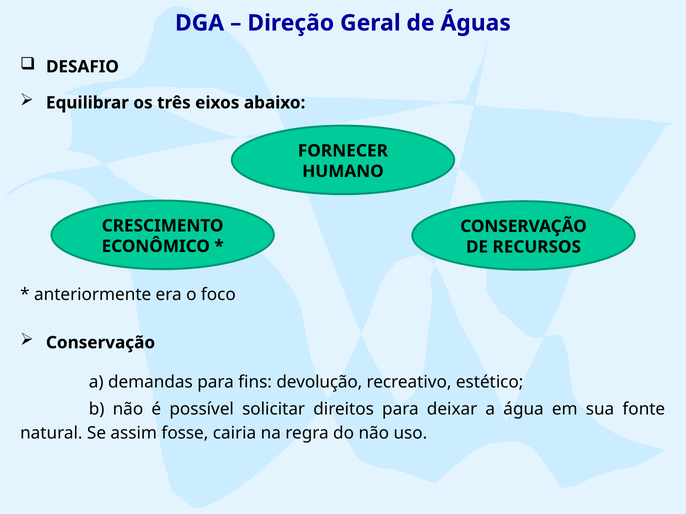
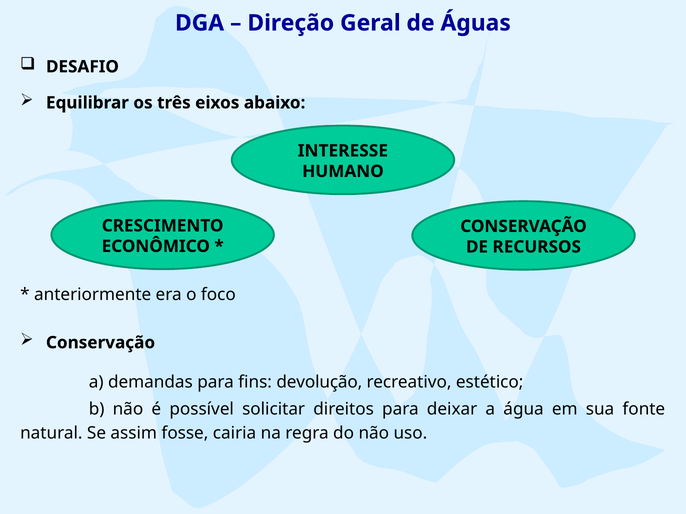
FORNECER: FORNECER -> INTERESSE
